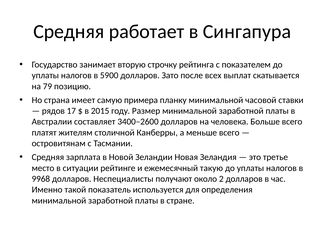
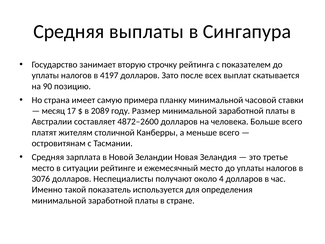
работает: работает -> выплаты
5900: 5900 -> 4197
79: 79 -> 90
рядов: рядов -> месяц
2015: 2015 -> 2089
3400–2600: 3400–2600 -> 4872–2600
ежемесячный такую: такую -> место
9968: 9968 -> 3076
2: 2 -> 4
